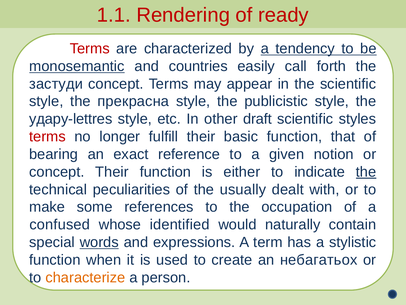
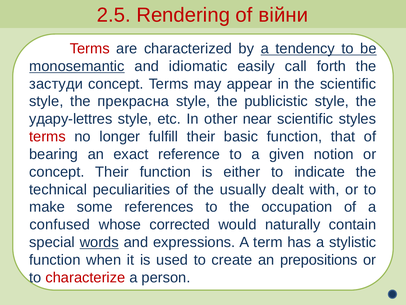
1.1: 1.1 -> 2.5
ready: ready -> війни
countries: countries -> idiomatic
draft: draft -> near
the at (366, 172) underline: present -> none
identified: identified -> corrected
небагатьох: небагатьох -> prepositions
characterize colour: orange -> red
